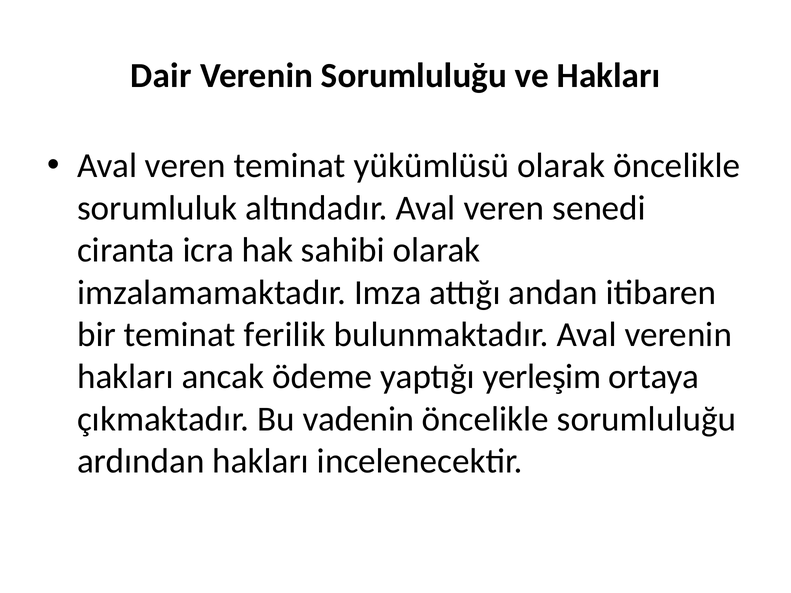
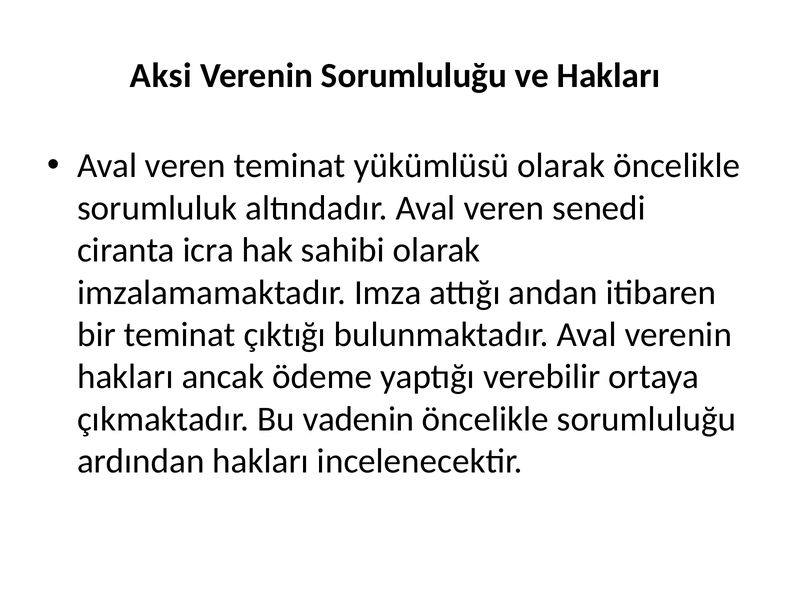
Dair: Dair -> Aksi
ferilik: ferilik -> çıktığı
yerleşim: yerleşim -> verebilir
